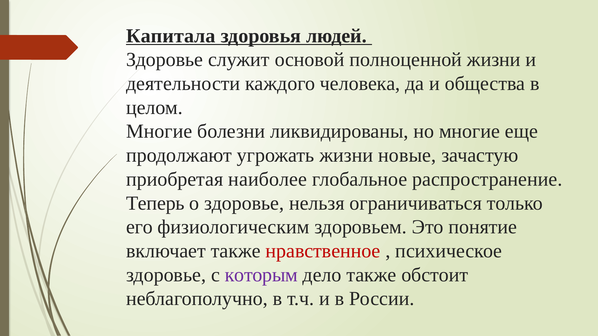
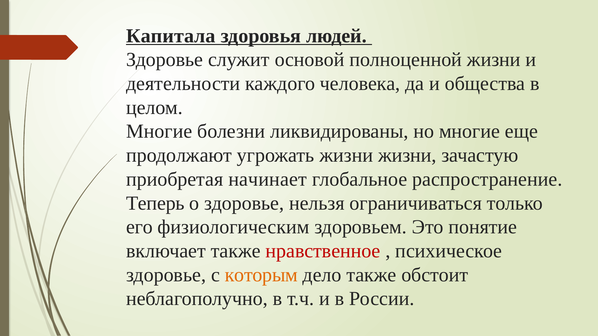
жизни новые: новые -> жизни
наиболее: наиболее -> начинает
которым colour: purple -> orange
